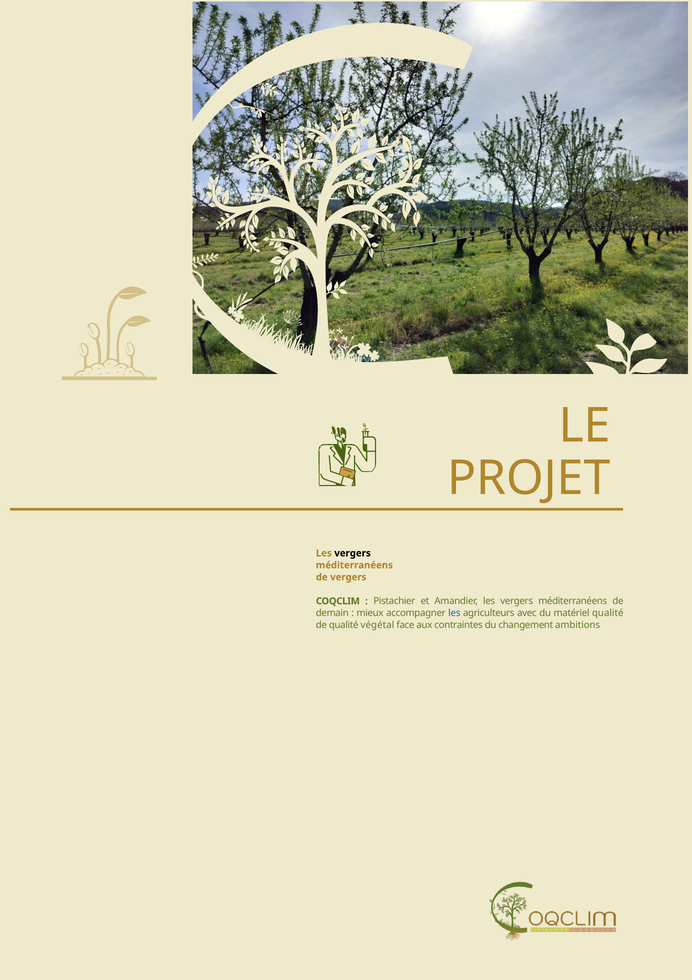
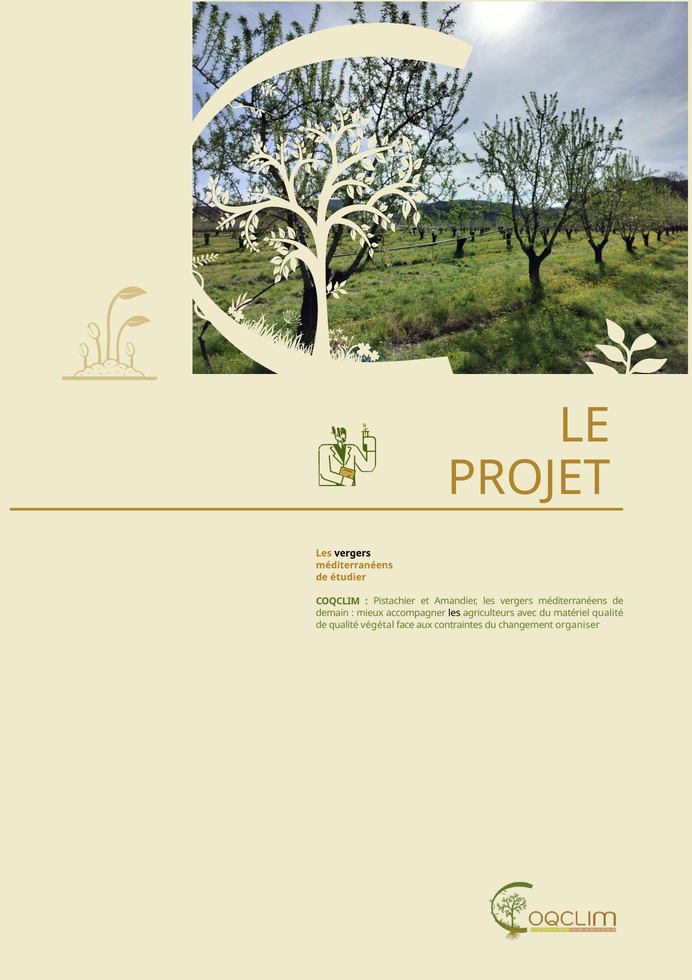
de vergers: vergers -> étudier
les at (454, 613) colour: blue -> black
ambitions: ambitions -> organiser
